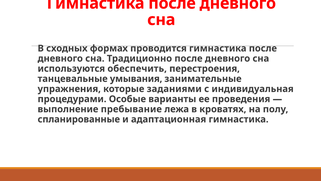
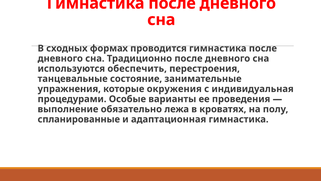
умывания: умывания -> состояние
заданиями: заданиями -> окружения
пребывание: пребывание -> обязательно
